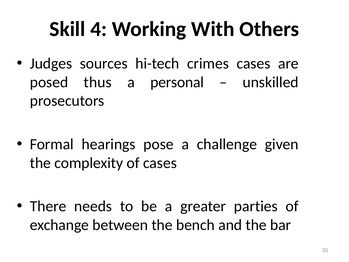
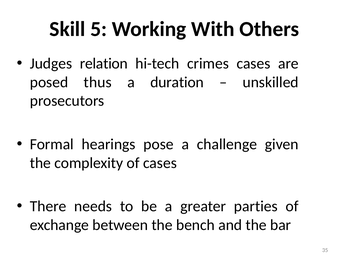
4: 4 -> 5
sources: sources -> relation
personal: personal -> duration
